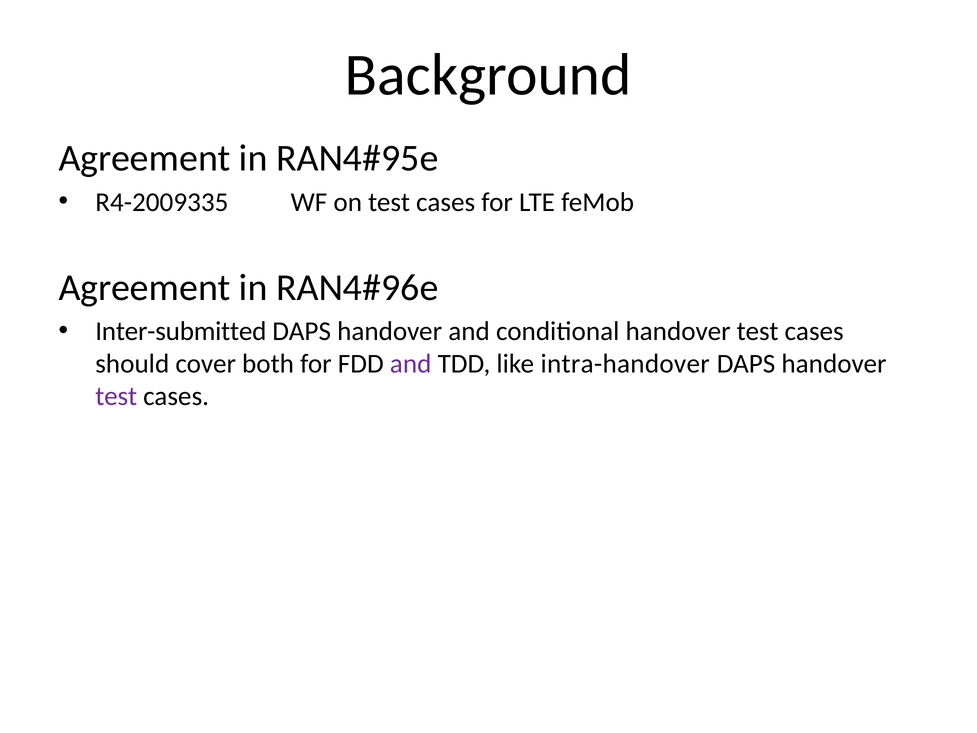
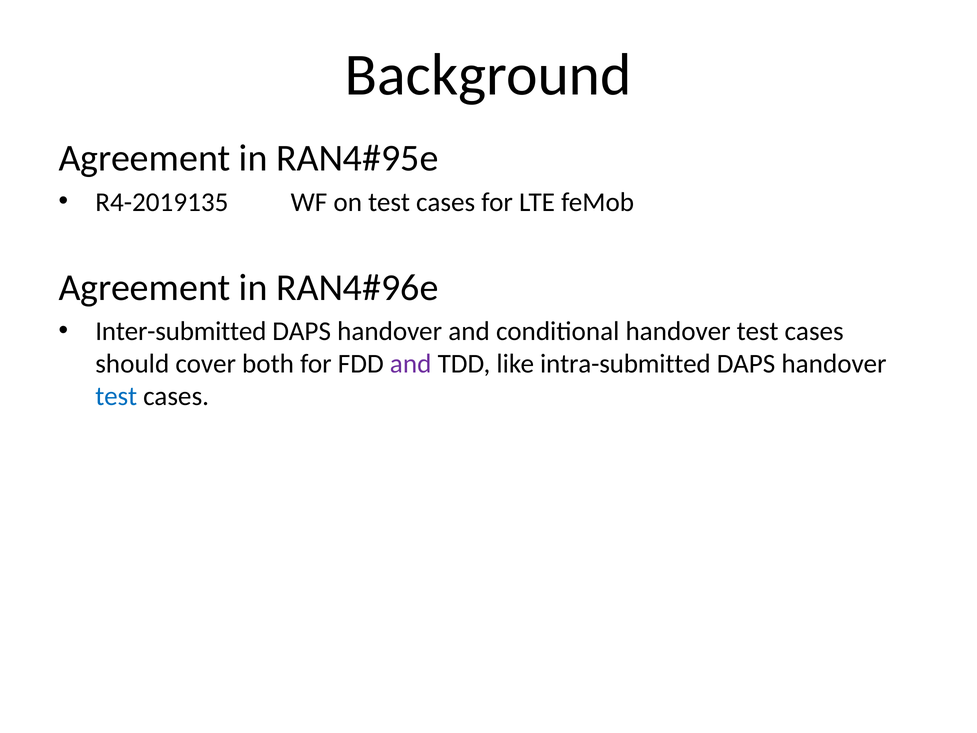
R4-2009335: R4-2009335 -> R4-2019135
intra-handover: intra-handover -> intra-submitted
test at (116, 396) colour: purple -> blue
